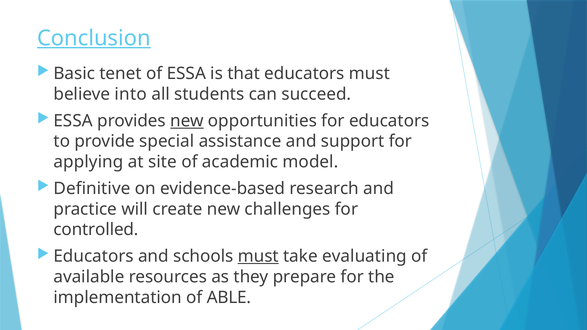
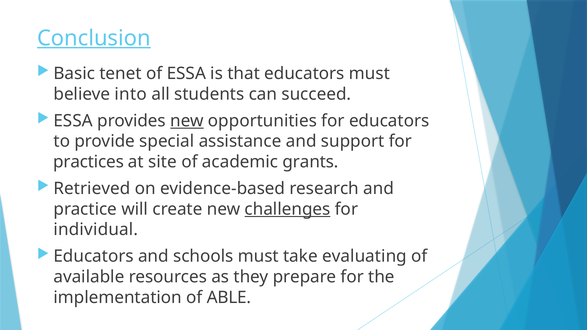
applying: applying -> practices
model: model -> grants
Definitive: Definitive -> Retrieved
challenges underline: none -> present
controlled: controlled -> individual
must at (258, 256) underline: present -> none
